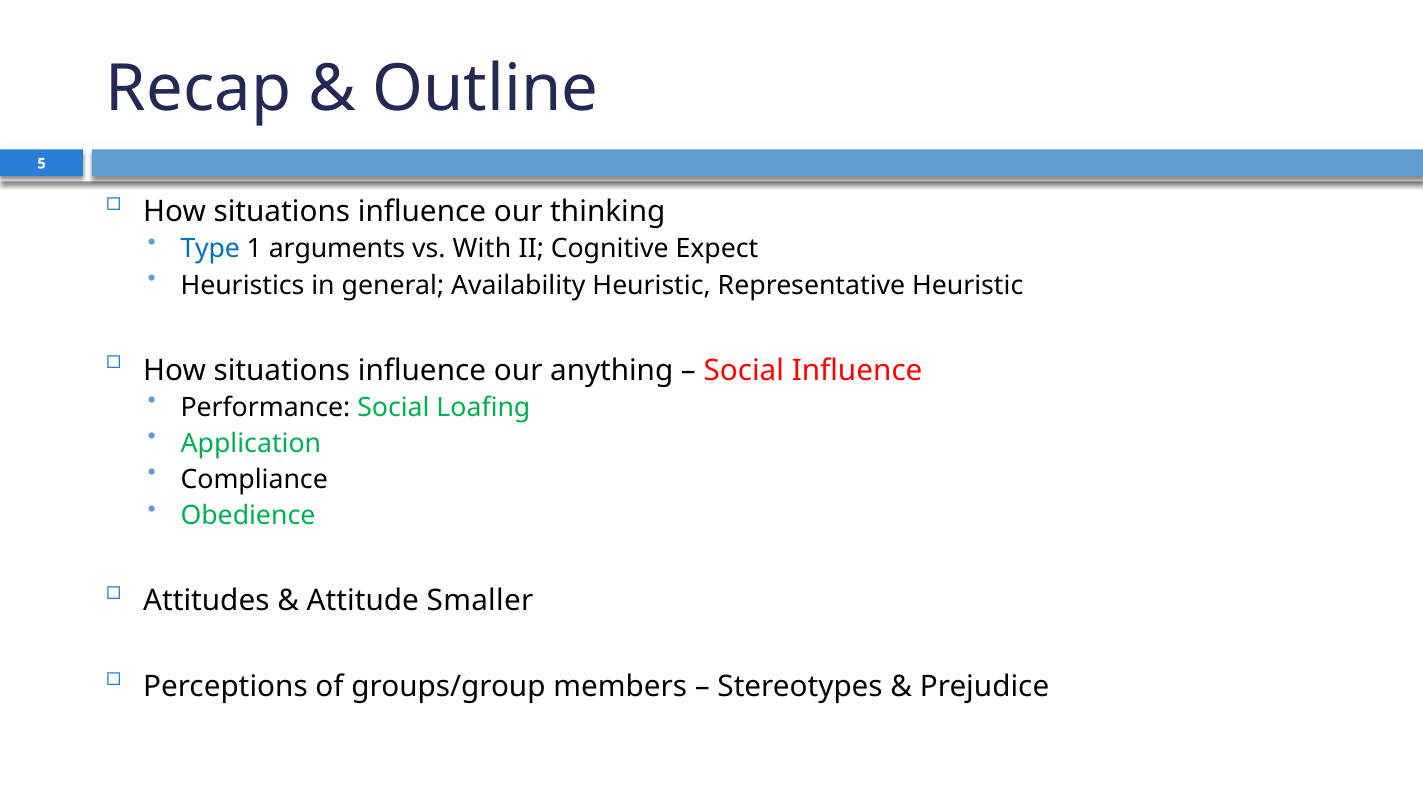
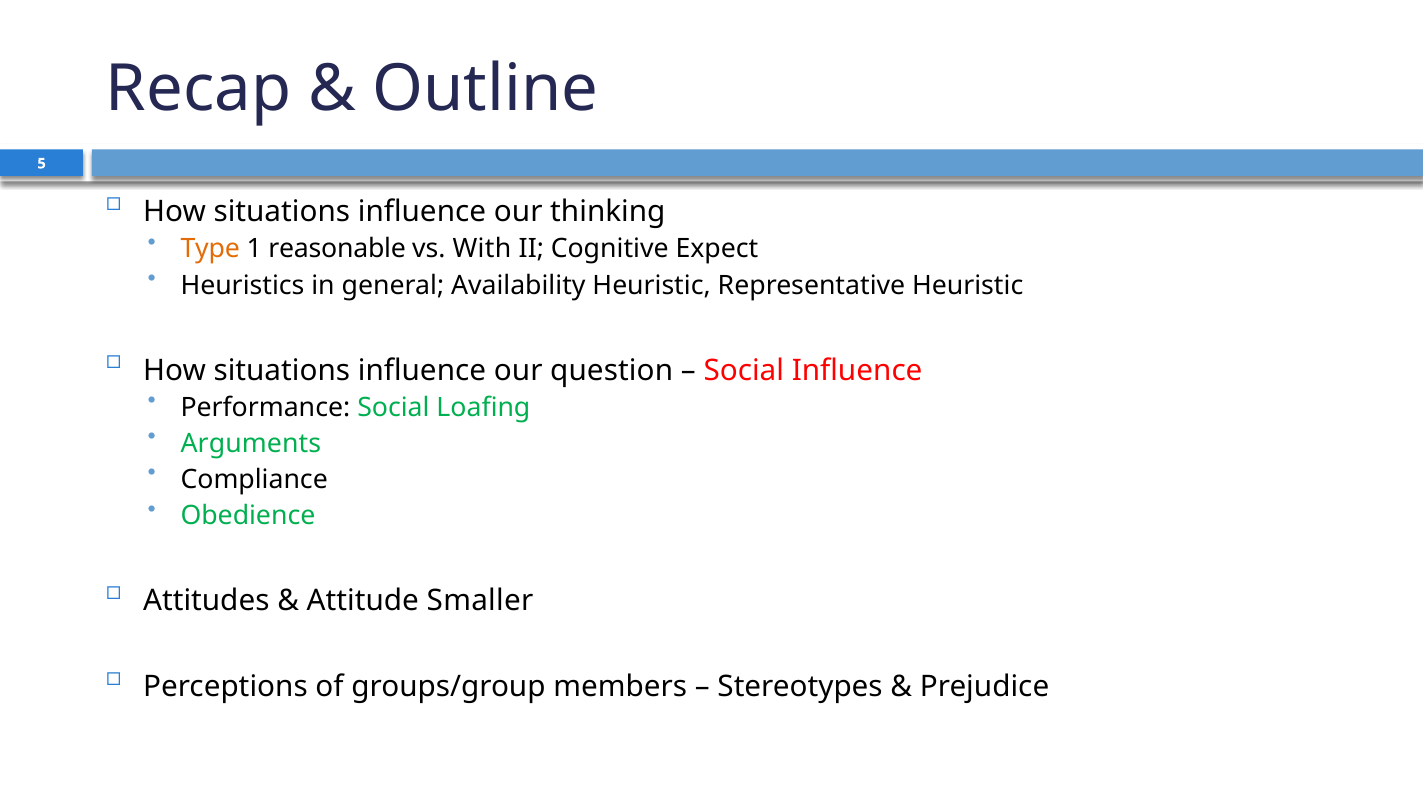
Type colour: blue -> orange
arguments: arguments -> reasonable
anything: anything -> question
Application: Application -> Arguments
